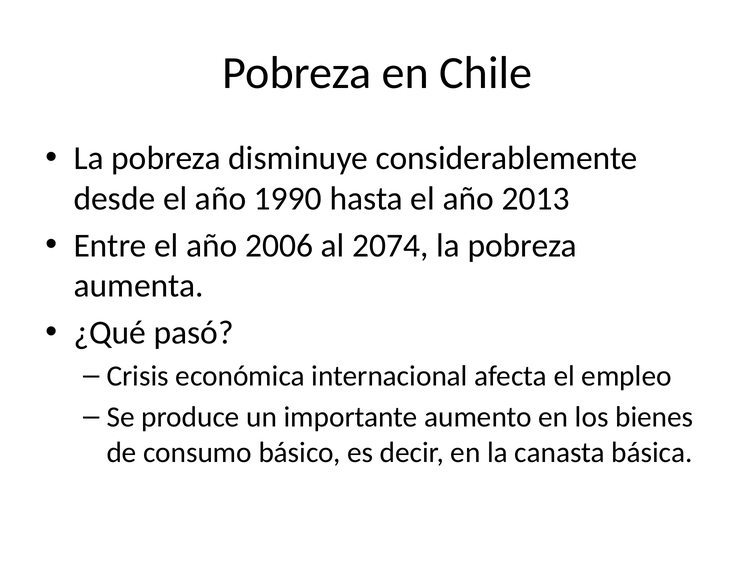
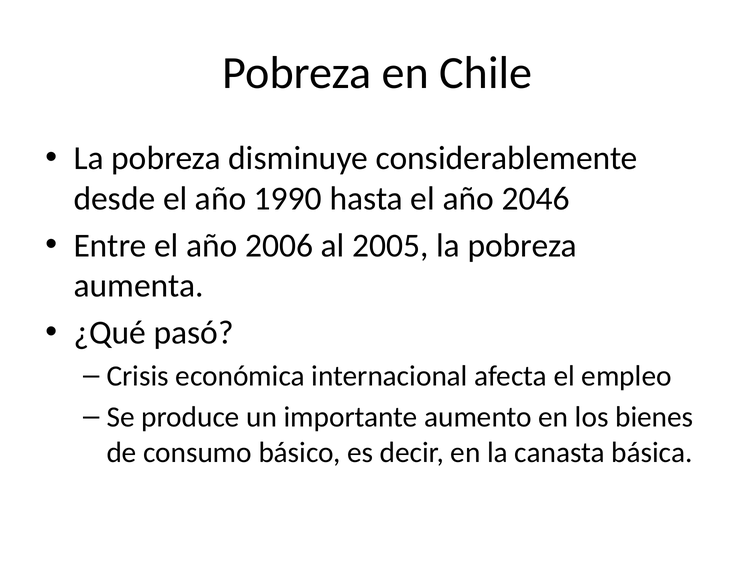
2013: 2013 -> 2046
2074: 2074 -> 2005
